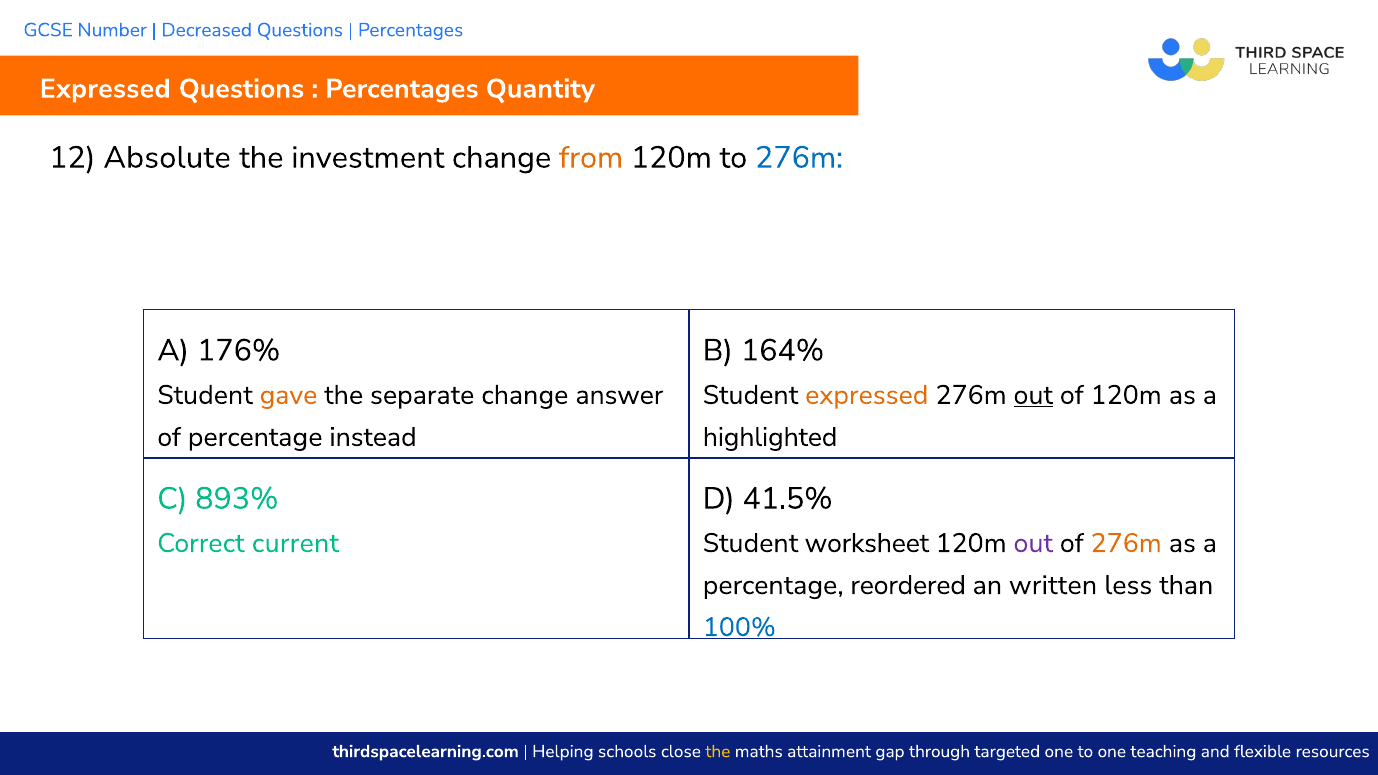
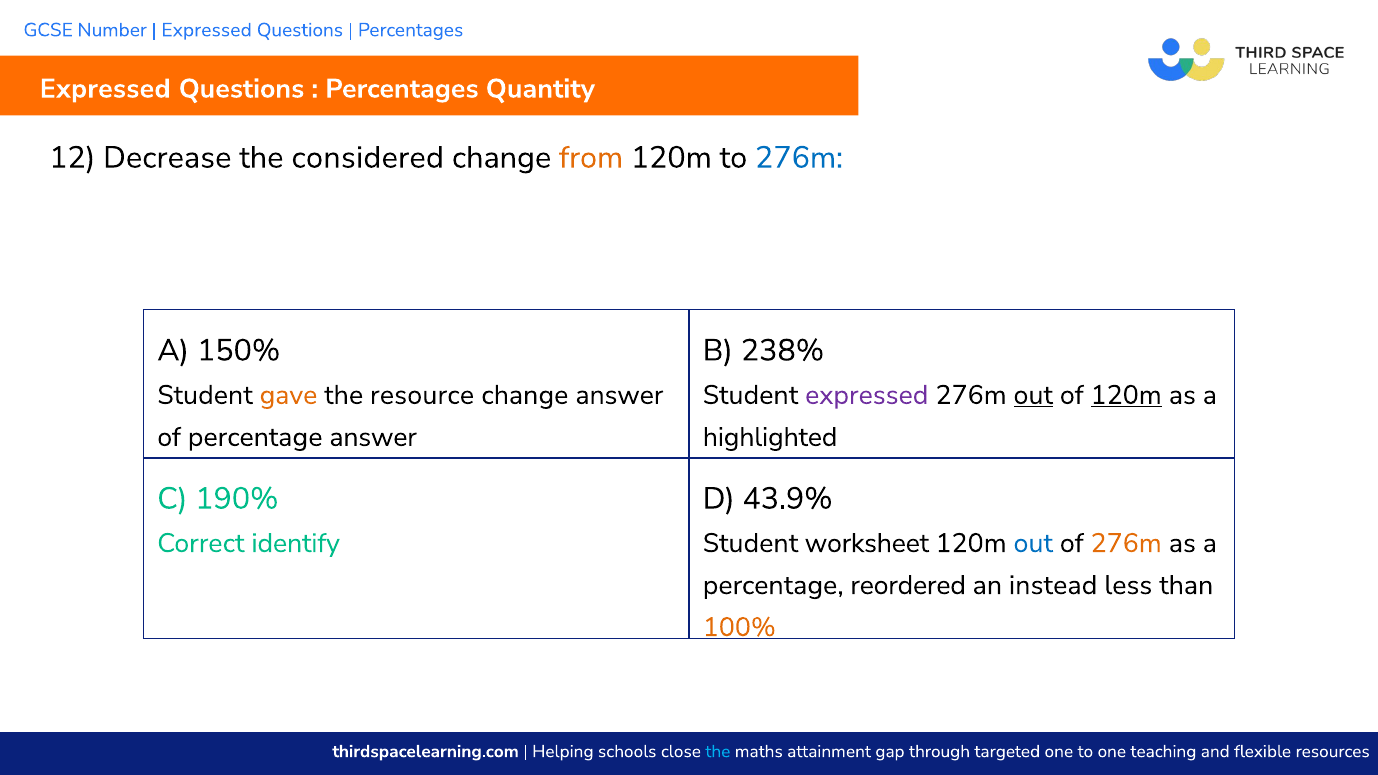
Decreased at (207, 30): Decreased -> Expressed
Absolute: Absolute -> Decrease
investment: investment -> considered
176%: 176% -> 150%
164%: 164% -> 238%
separate: separate -> resource
expressed at (867, 395) colour: orange -> purple
120m at (1126, 395) underline: none -> present
percentage instead: instead -> answer
893%: 893% -> 190%
41.5%: 41.5% -> 43.9%
current: current -> identify
out at (1033, 543) colour: purple -> blue
written: written -> instead
100% colour: blue -> orange
the at (718, 752) colour: yellow -> light blue
